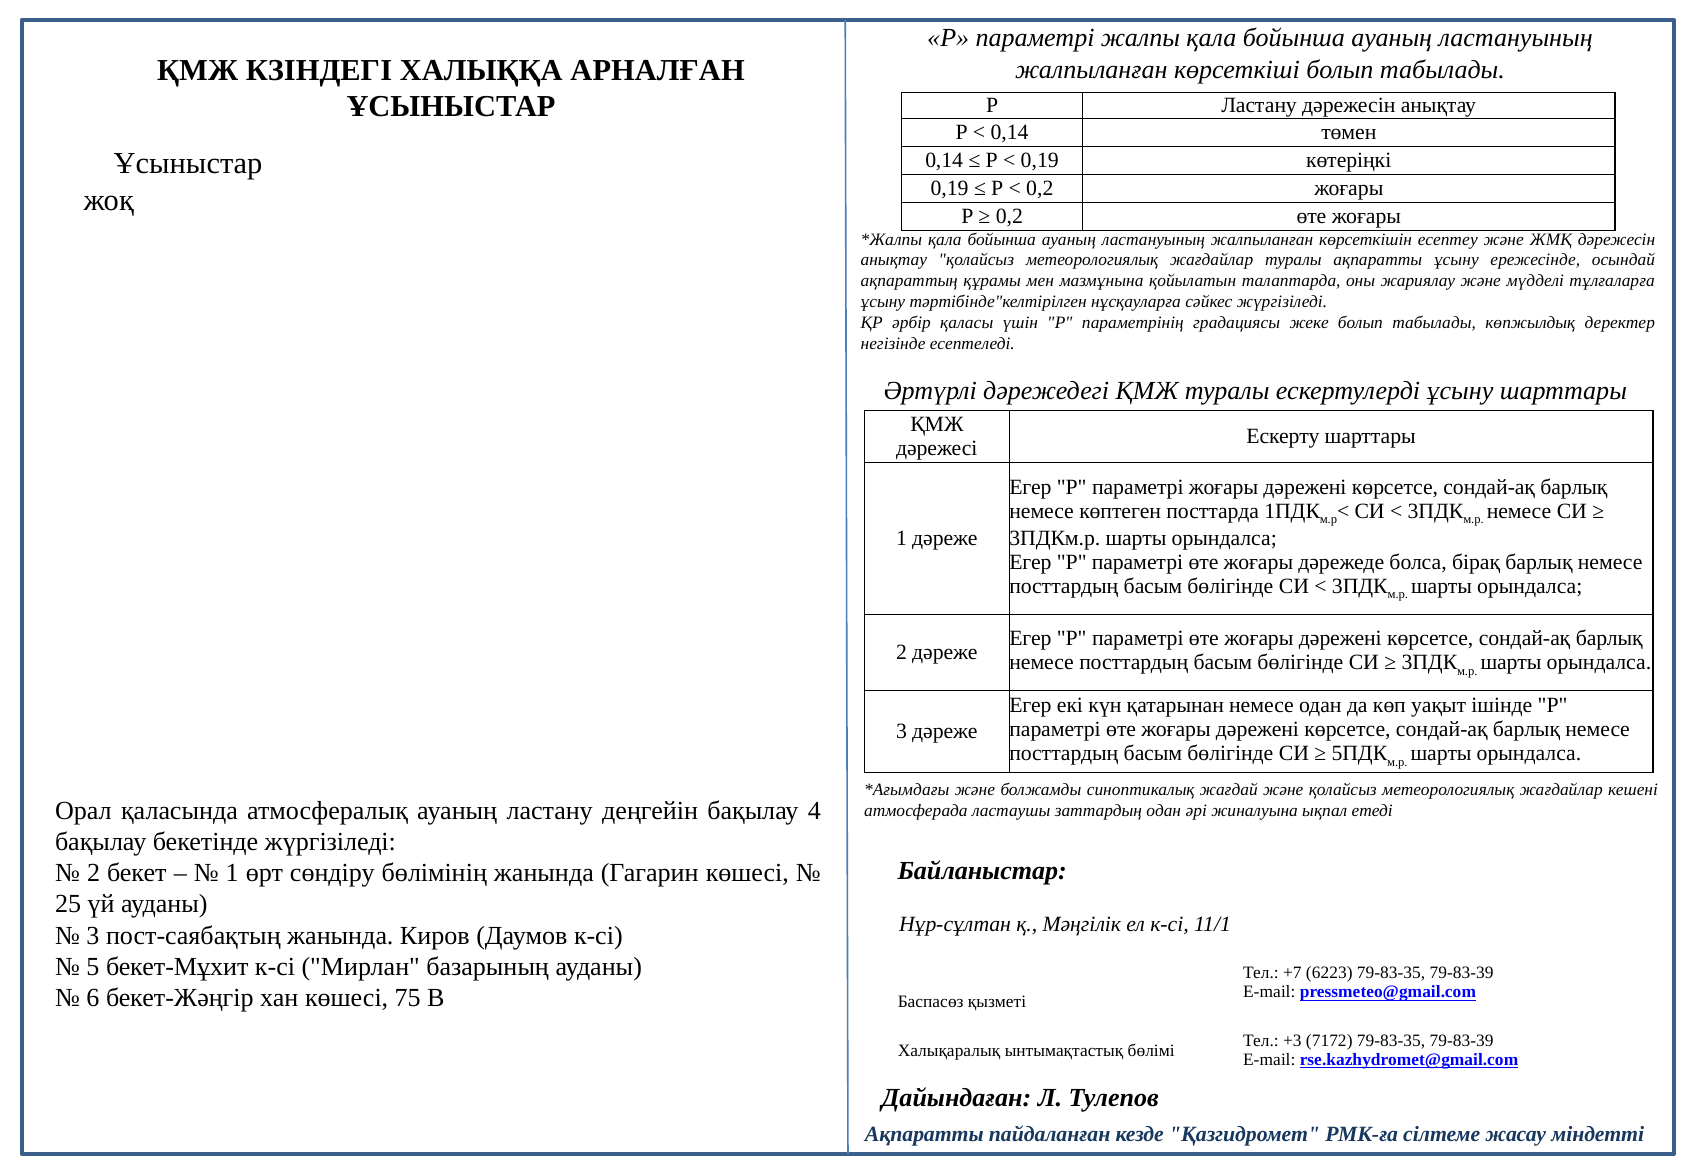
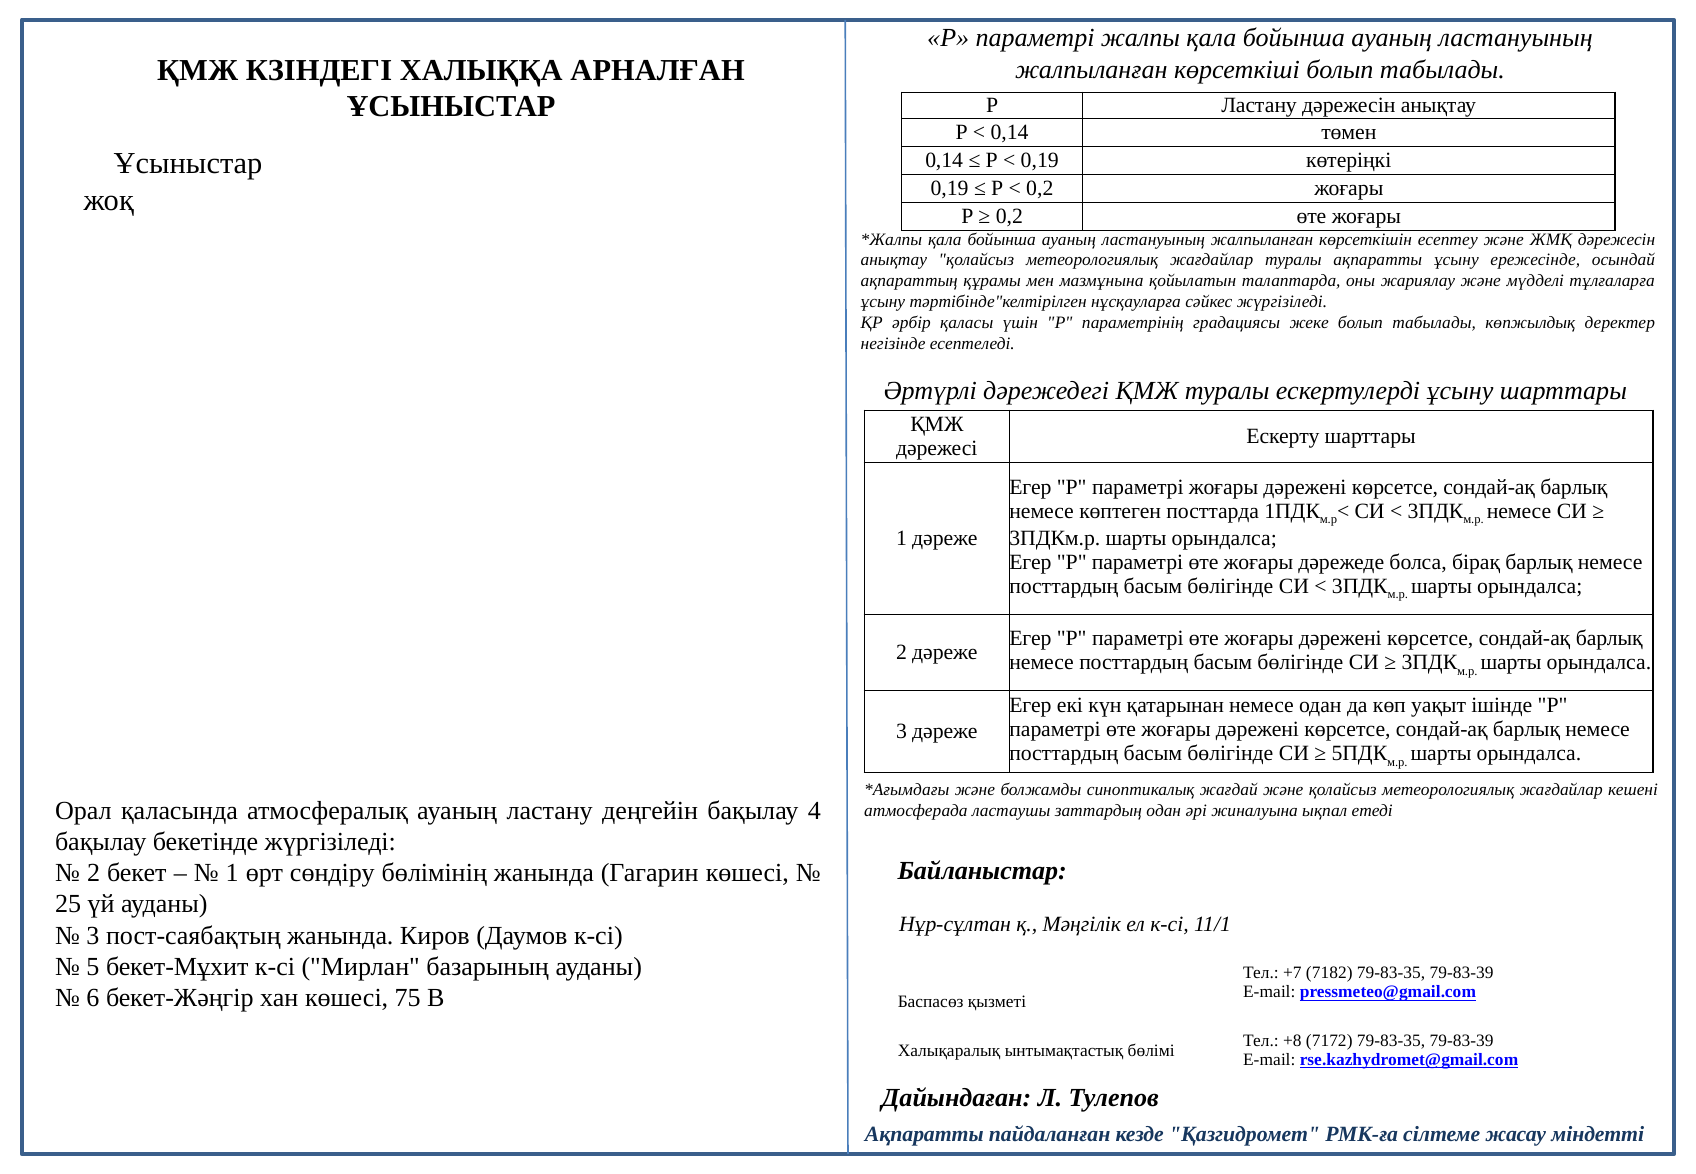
6223: 6223 -> 7182
+3: +3 -> +8
